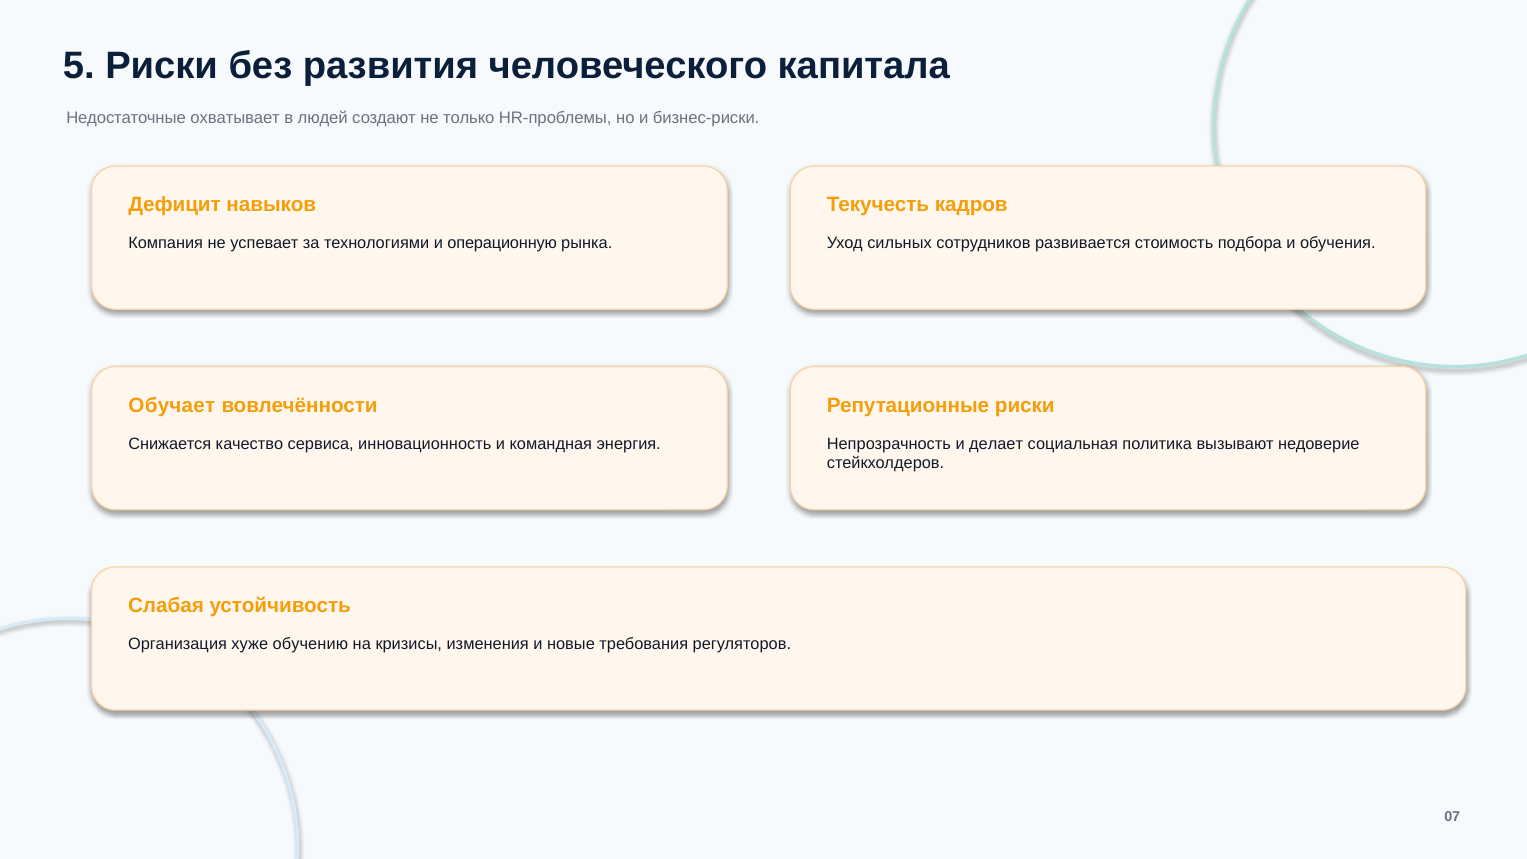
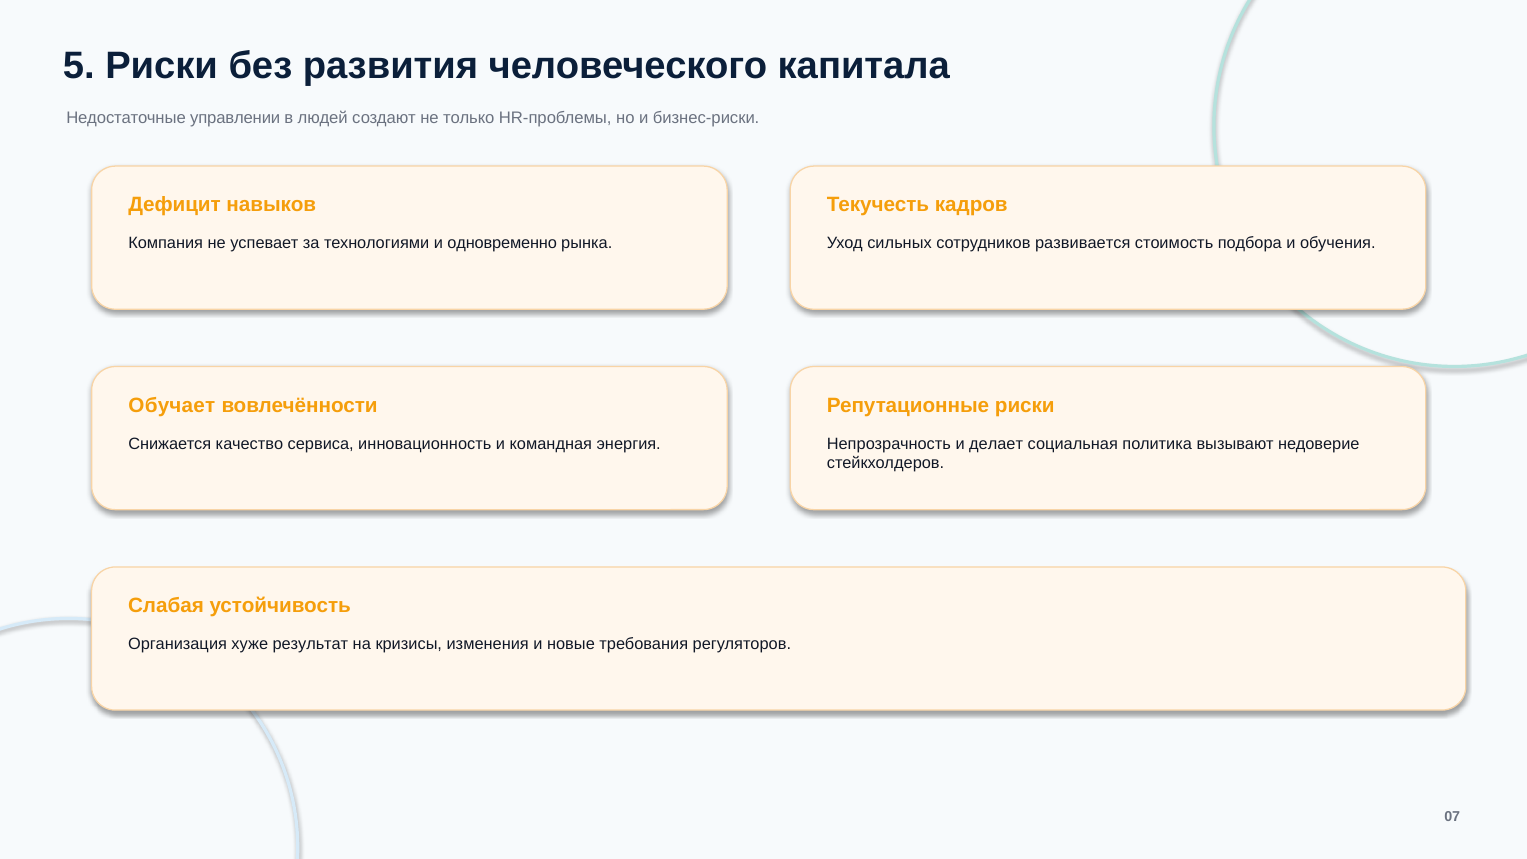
охватывает: охватывает -> управлении
операционную: операционную -> одновременно
обучению: обучению -> результат
